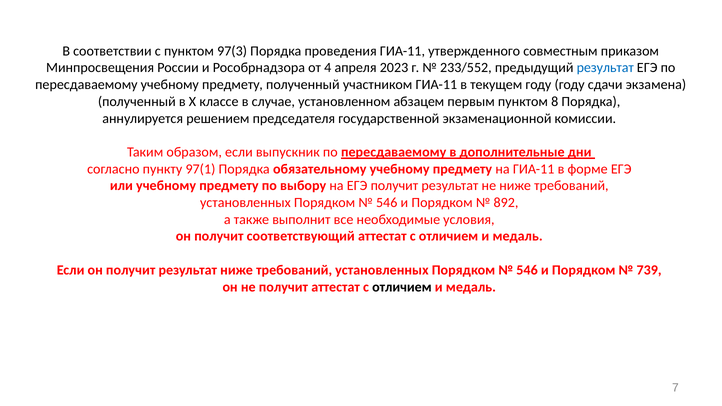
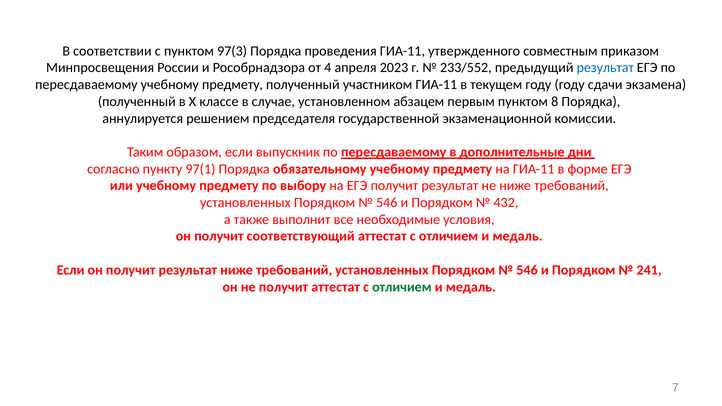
892: 892 -> 432
739: 739 -> 241
отличием at (402, 287) colour: black -> green
